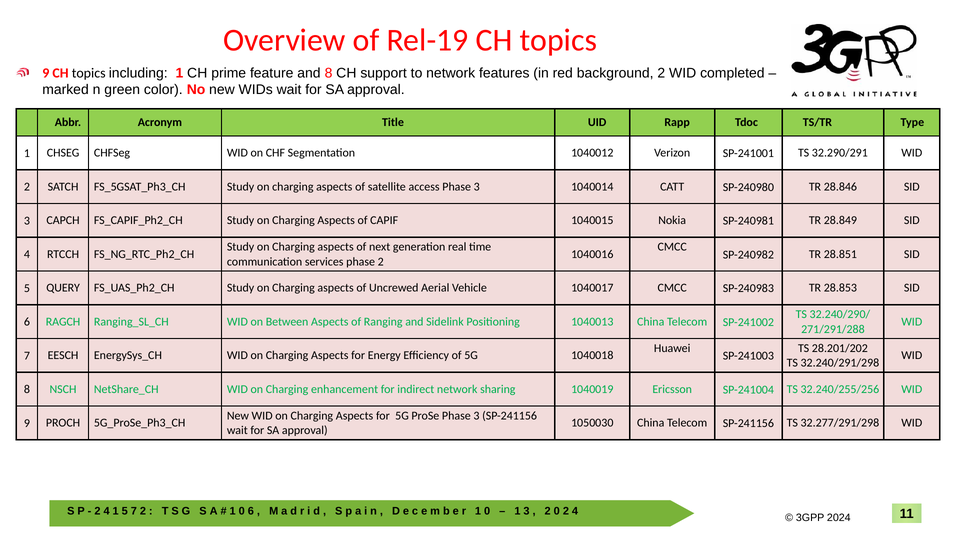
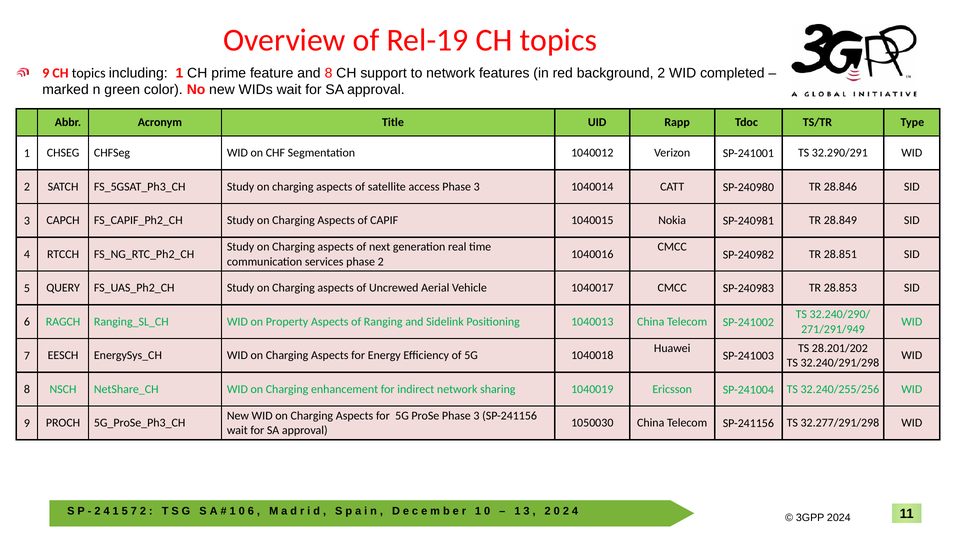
Between: Between -> Property
271/291/288: 271/291/288 -> 271/291/949
